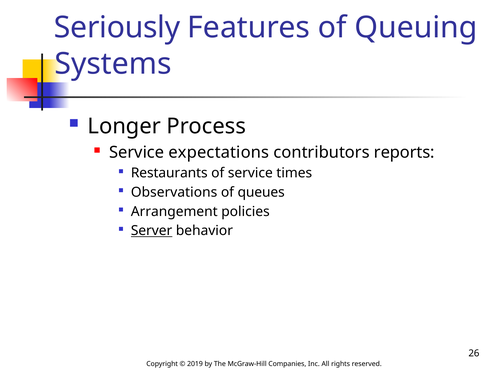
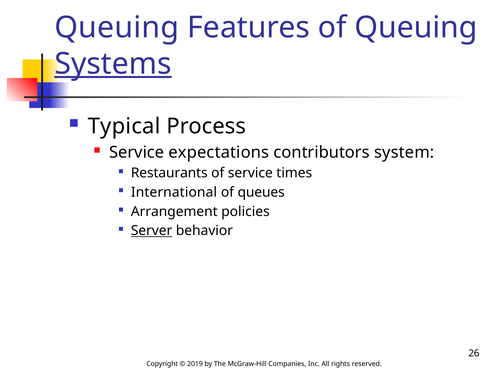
Seriously at (117, 28): Seriously -> Queuing
Systems underline: none -> present
Longer: Longer -> Typical
reports: reports -> system
Observations: Observations -> International
